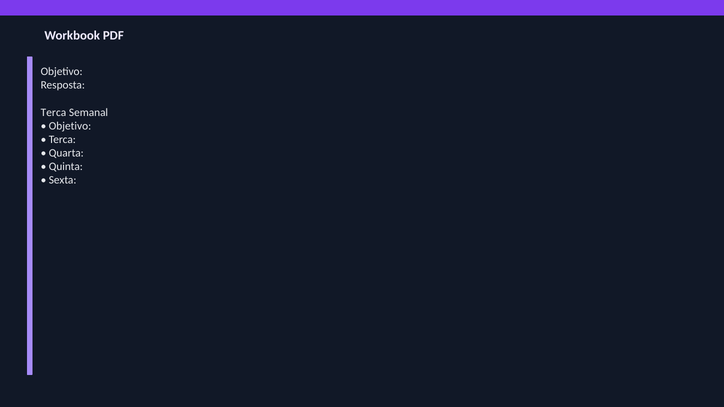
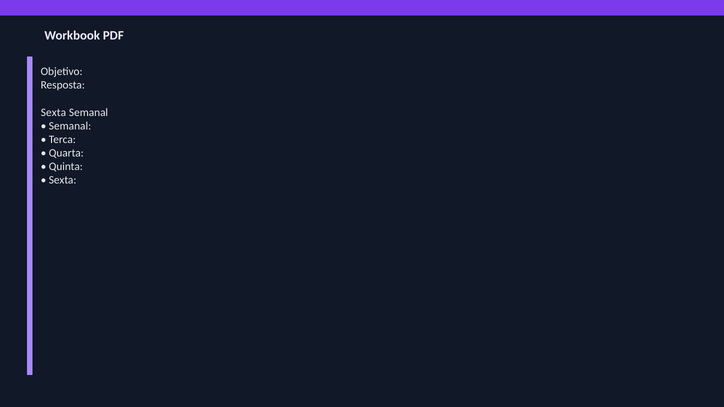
Terca at (53, 112): Terca -> Sexta
Objetivo at (70, 126): Objetivo -> Semanal
